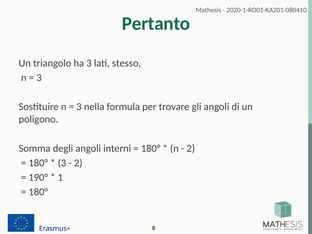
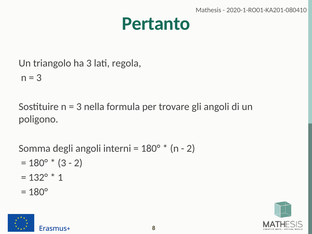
stesso: stesso -> regola
190°: 190° -> 132°
